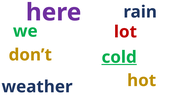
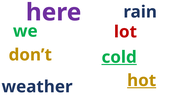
hot underline: none -> present
